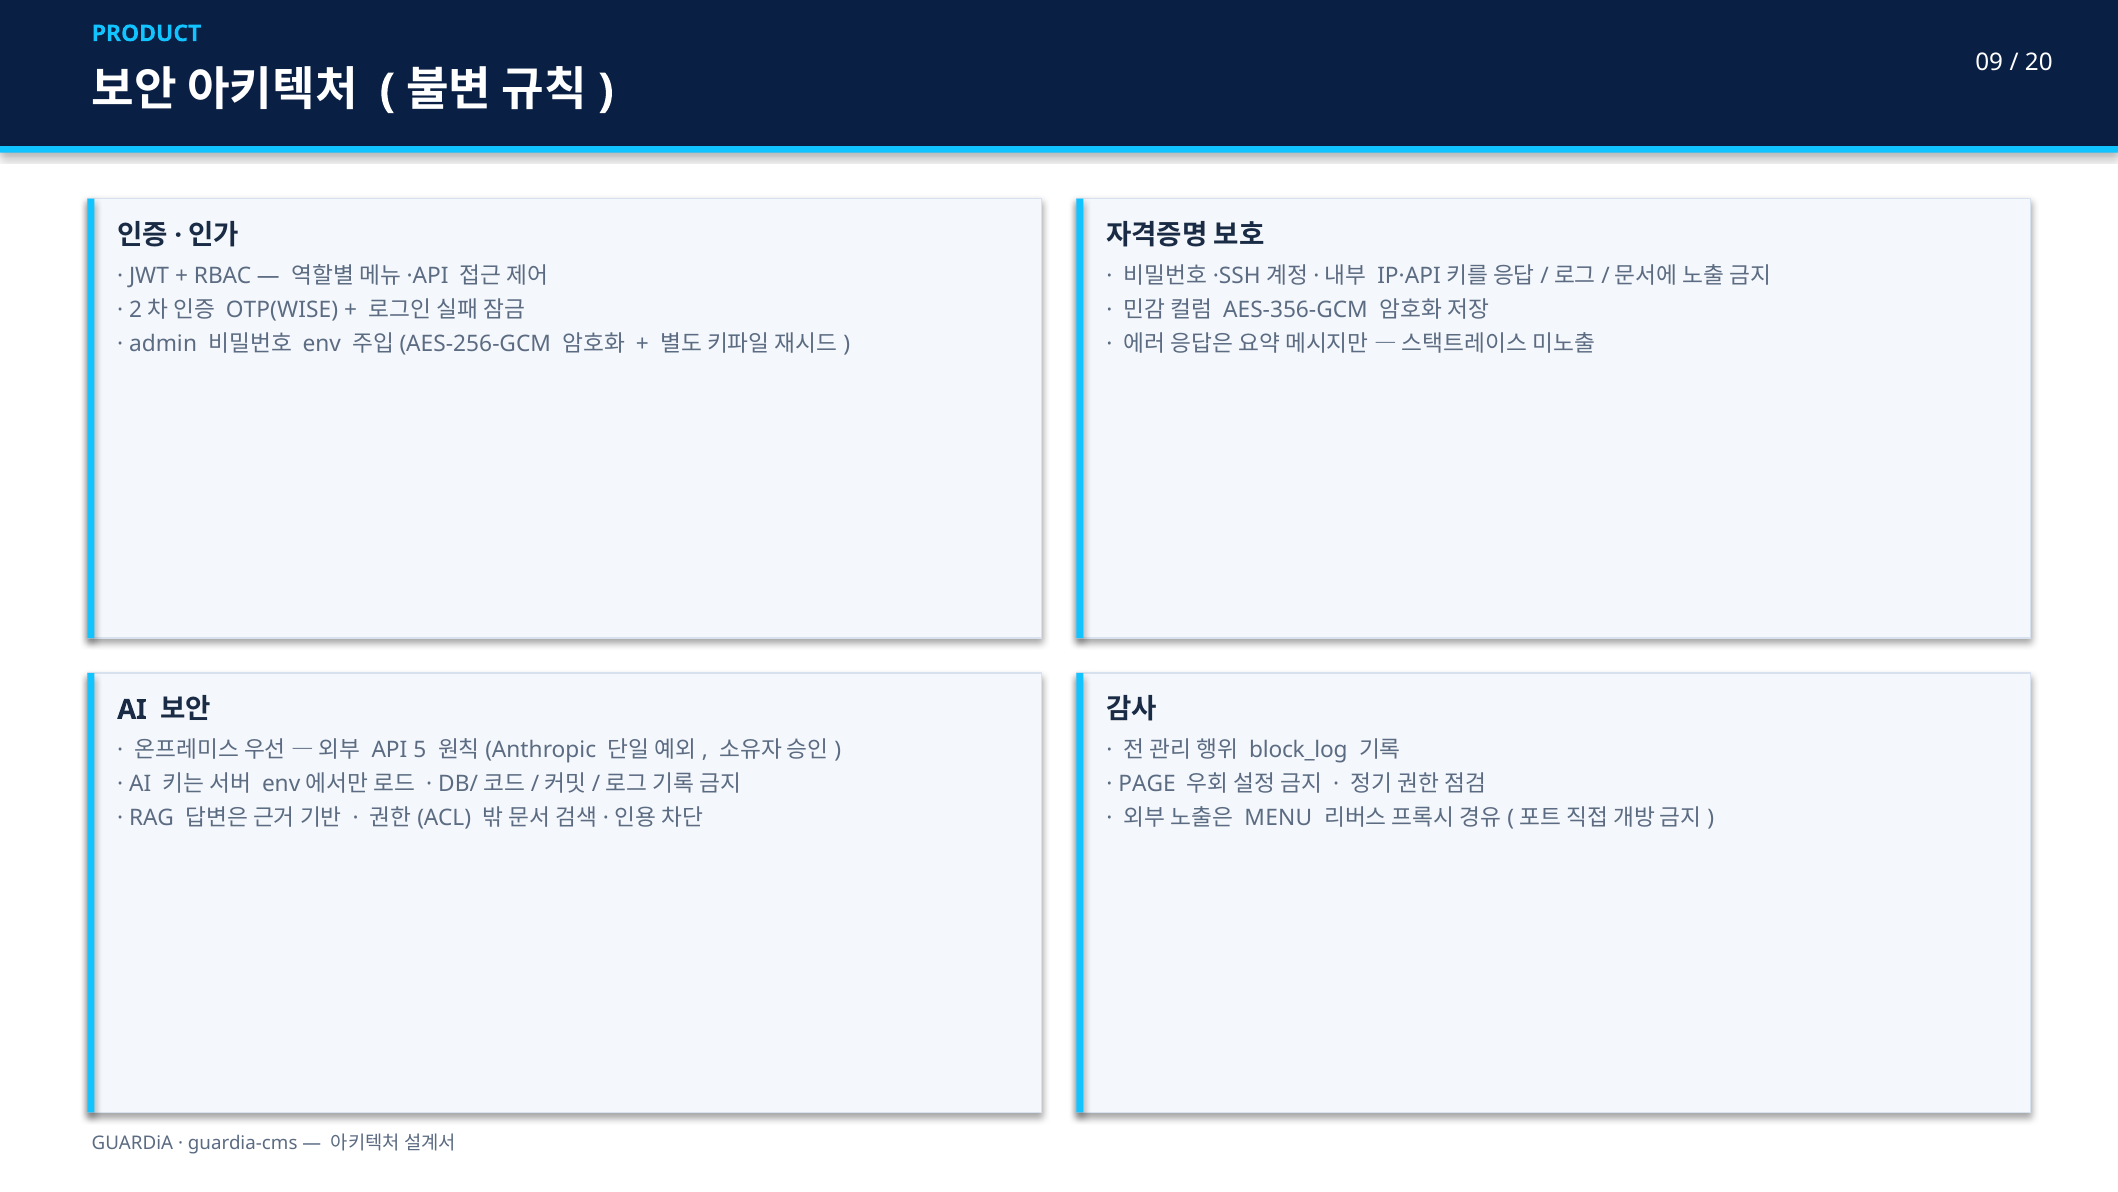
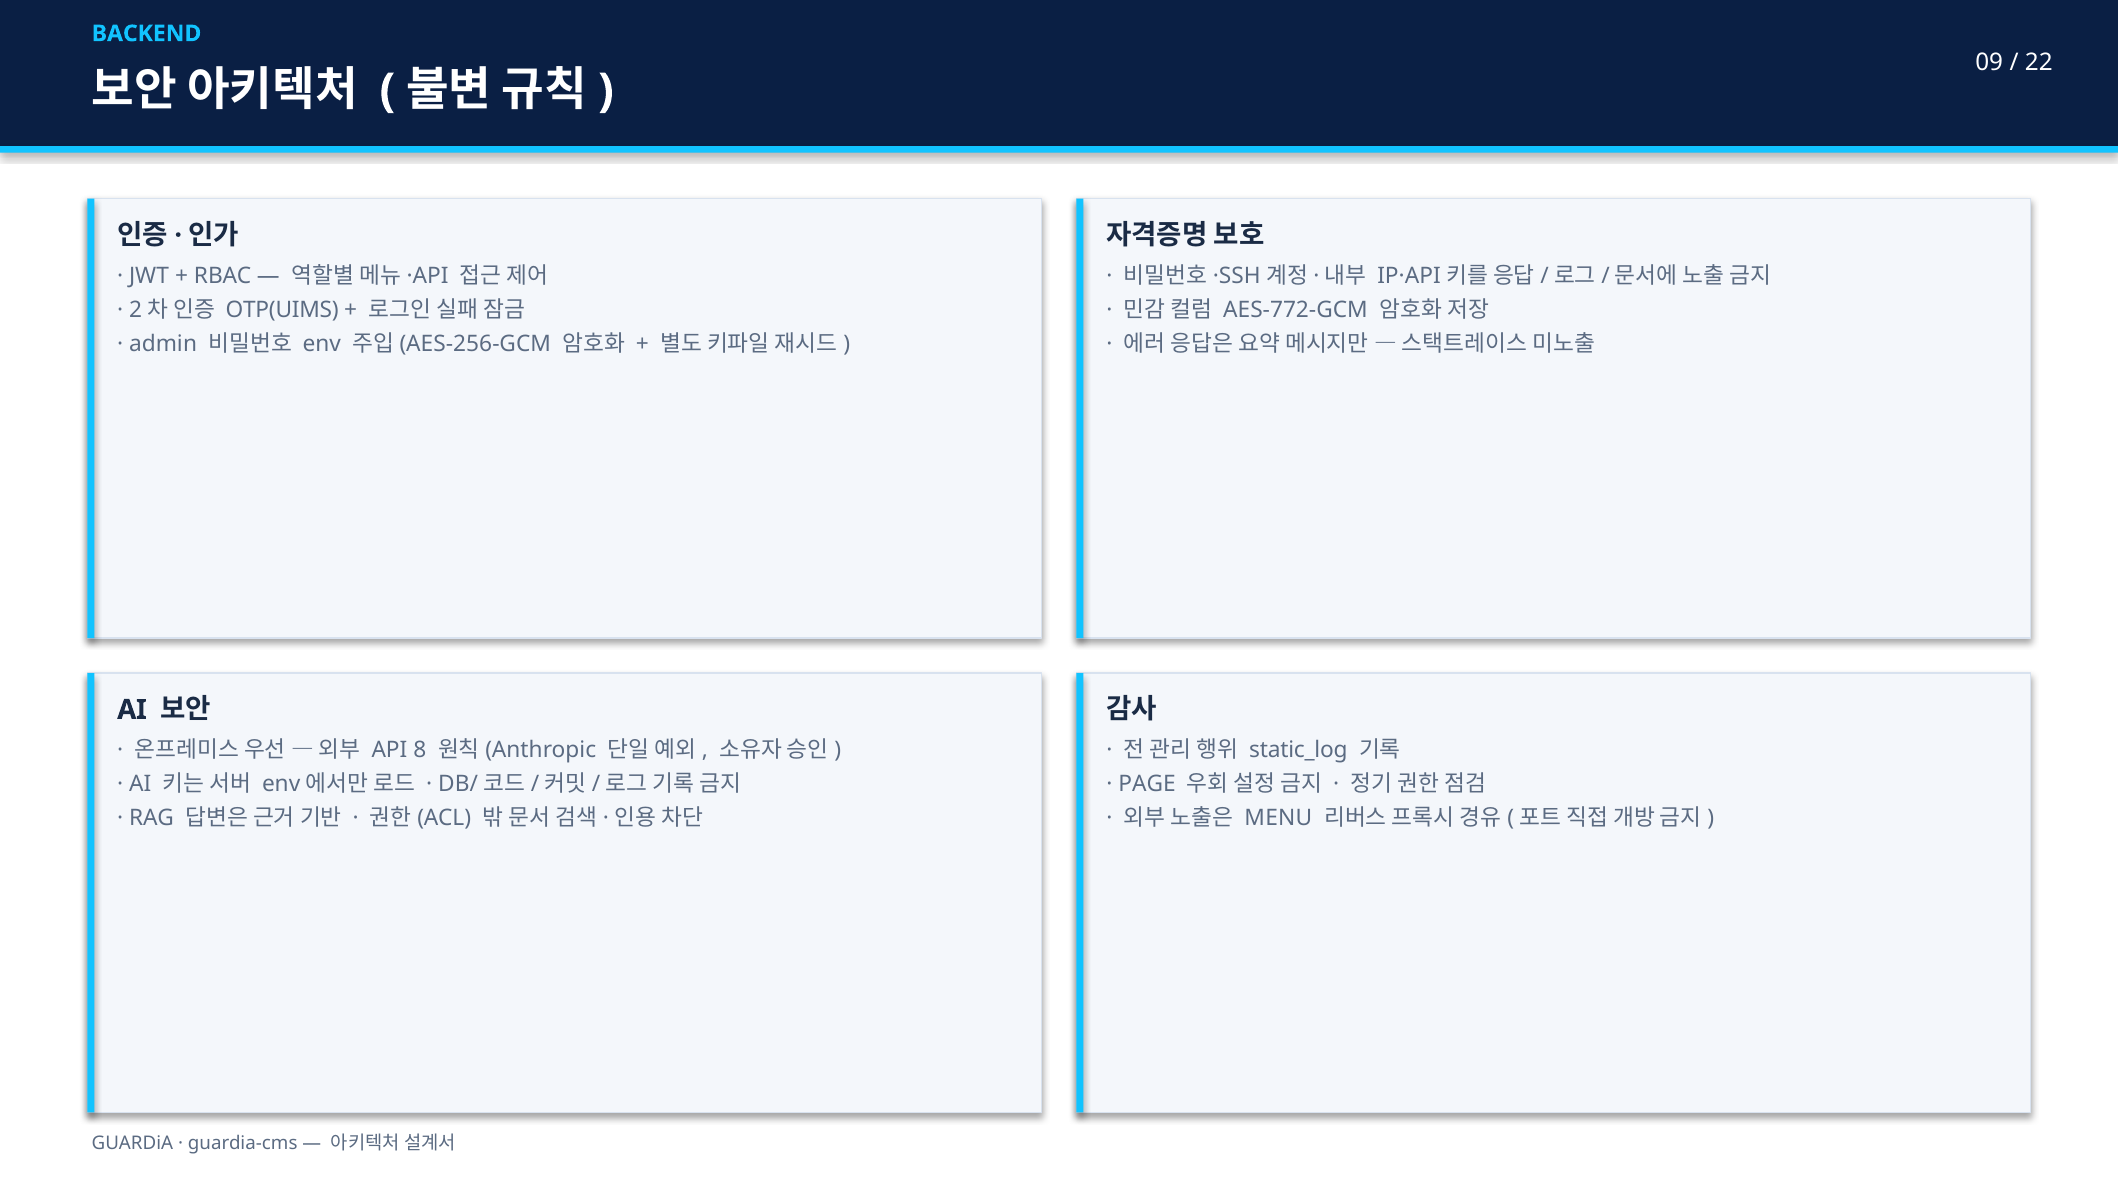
PRODUCT: PRODUCT -> BACKEND
20: 20 -> 22
OTP(WISE: OTP(WISE -> OTP(UIMS
AES-356-GCM: AES-356-GCM -> AES-772-GCM
5: 5 -> 8
block_log: block_log -> static_log
